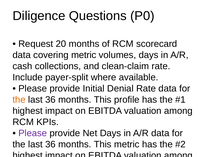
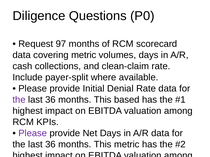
20: 20 -> 97
the at (19, 100) colour: orange -> purple
profile: profile -> based
